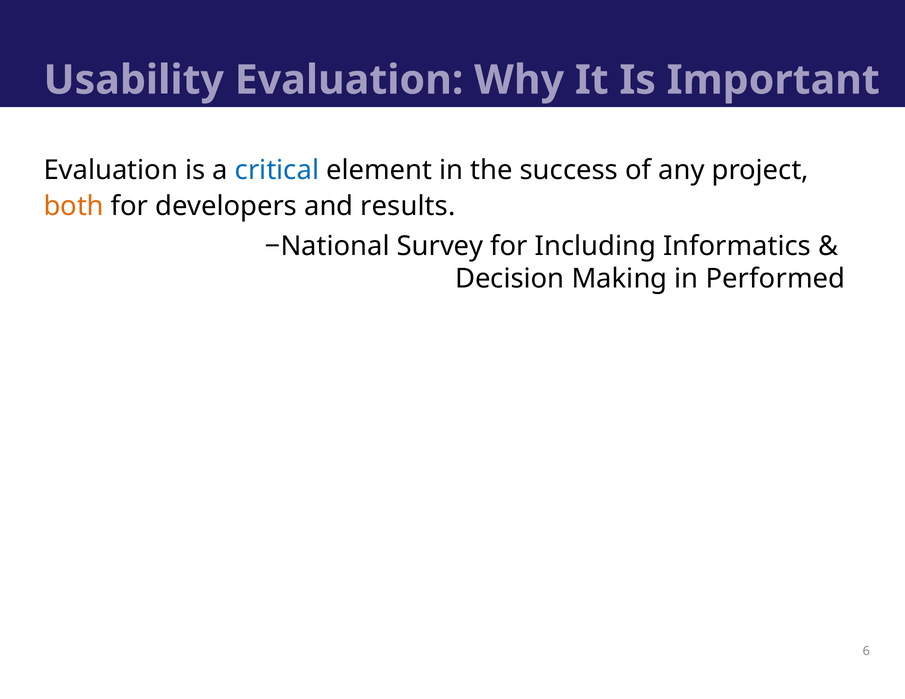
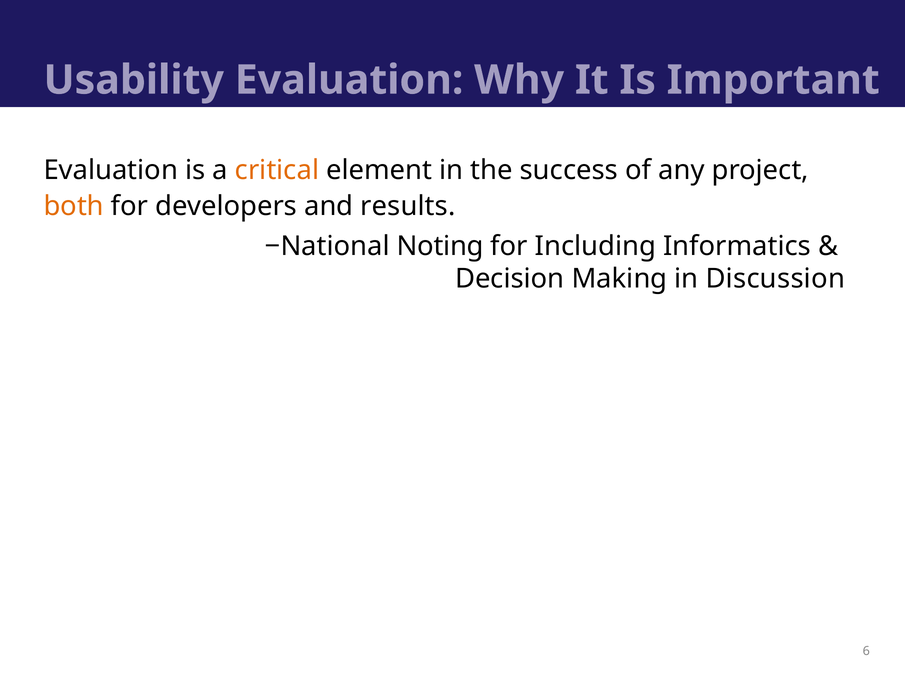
critical colour: blue -> orange
Survey: Survey -> Noting
Performed: Performed -> Discussion
